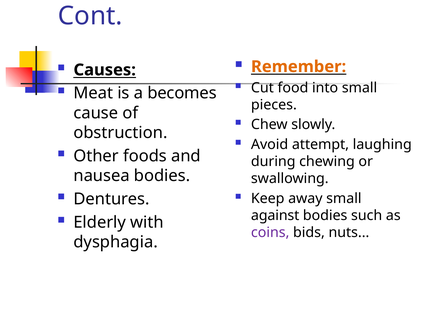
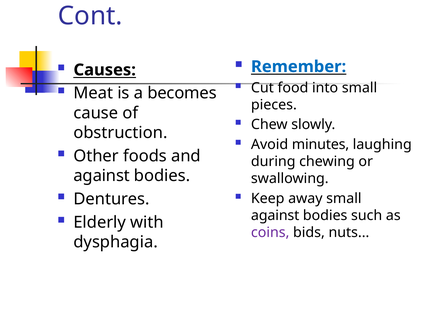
Remember colour: orange -> blue
attempt: attempt -> minutes
nausea at (102, 176): nausea -> against
